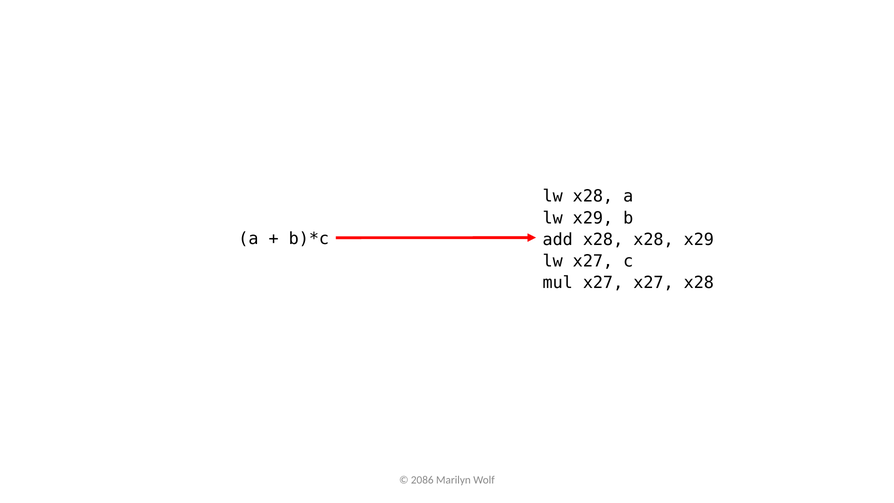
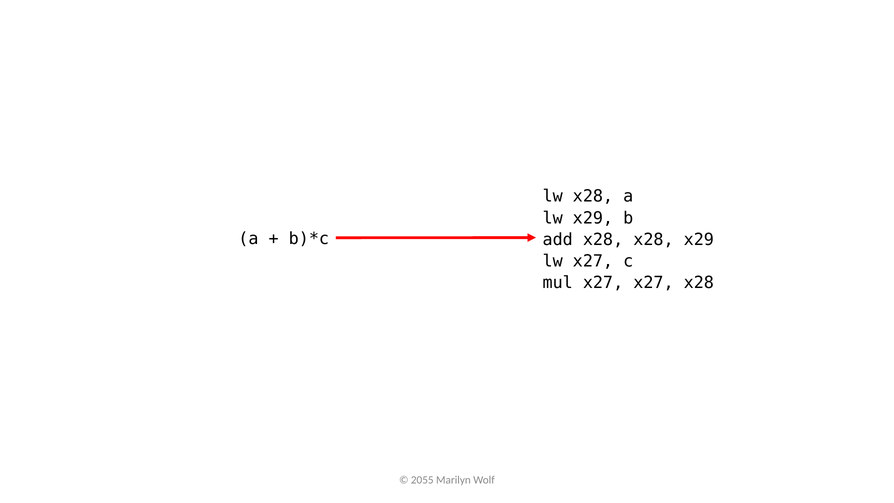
2086: 2086 -> 2055
